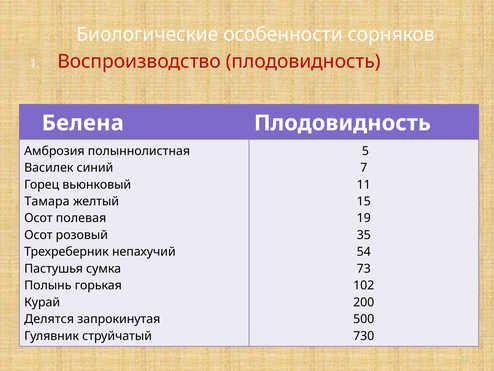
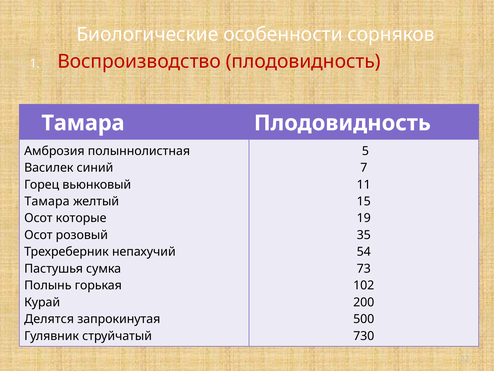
Белена at (83, 123): Белена -> Тамара
полевая: полевая -> которые
